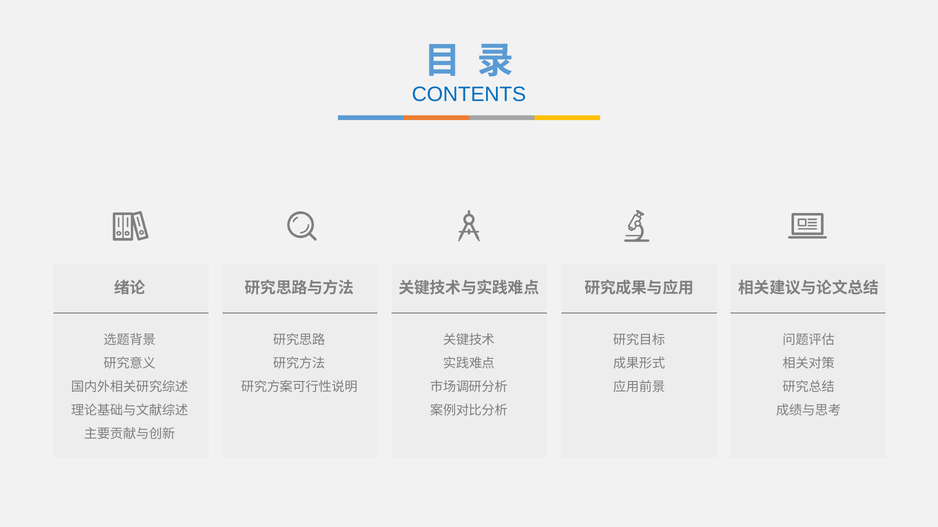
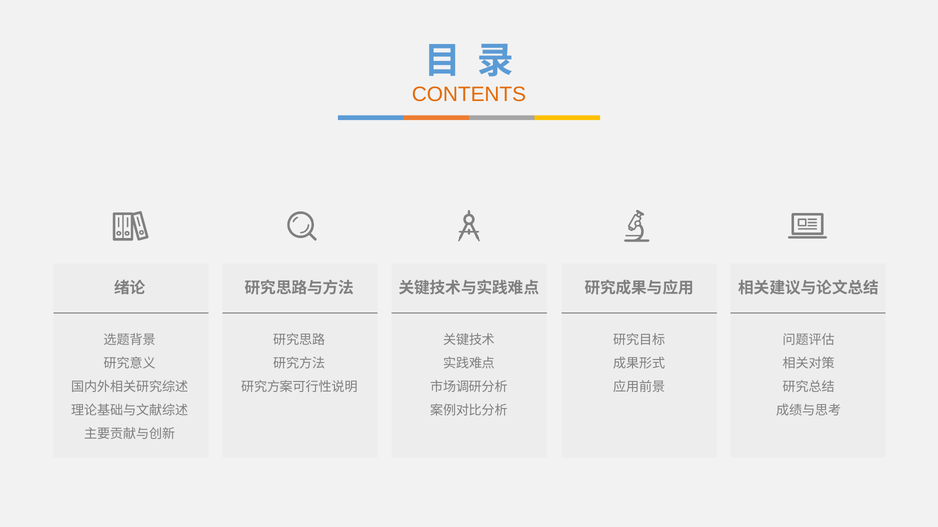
CONTENTS colour: blue -> orange
